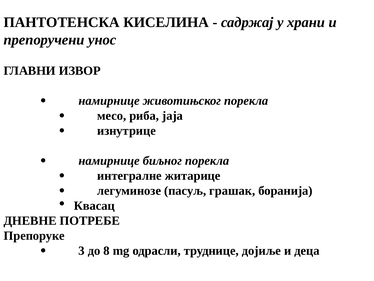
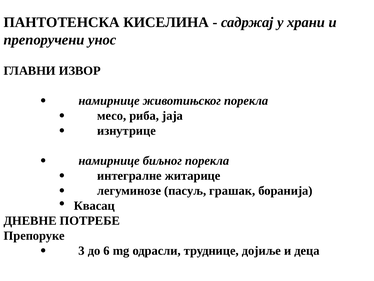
8: 8 -> 6
